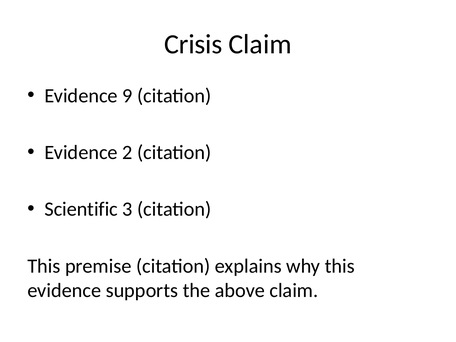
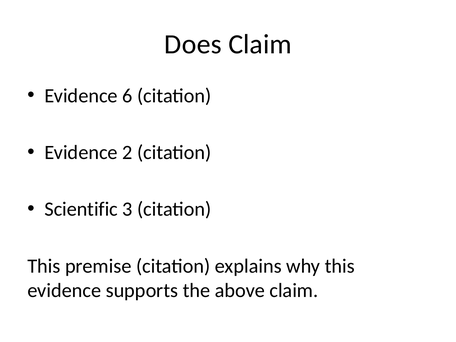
Crisis: Crisis -> Does
9: 9 -> 6
